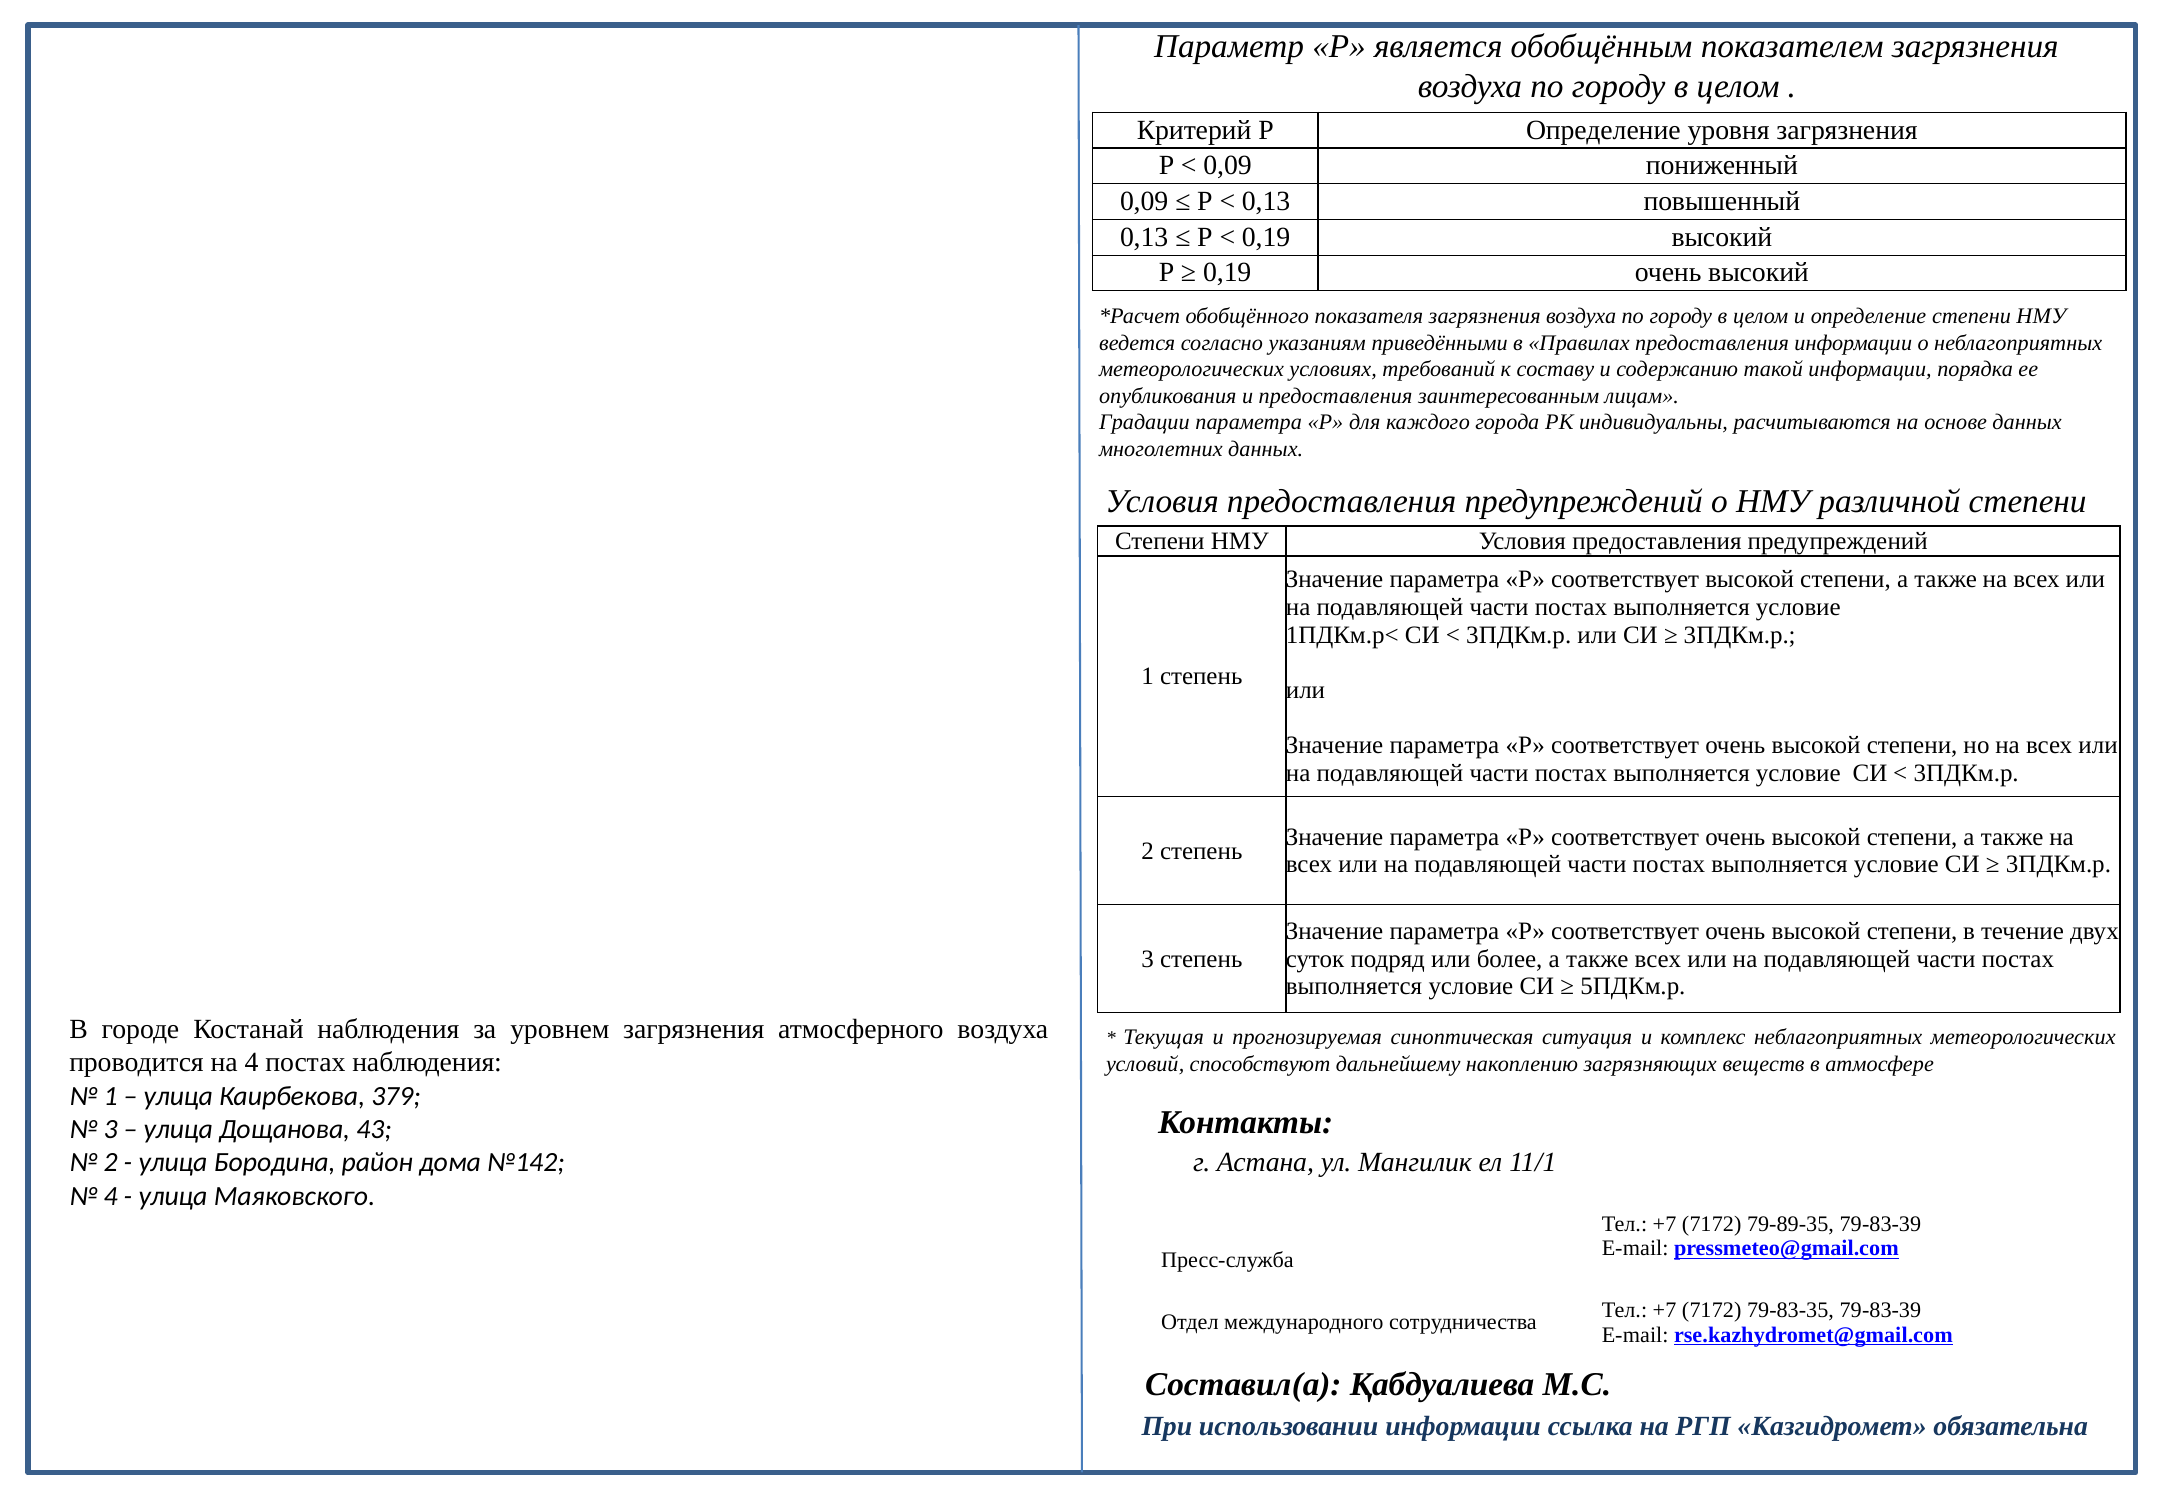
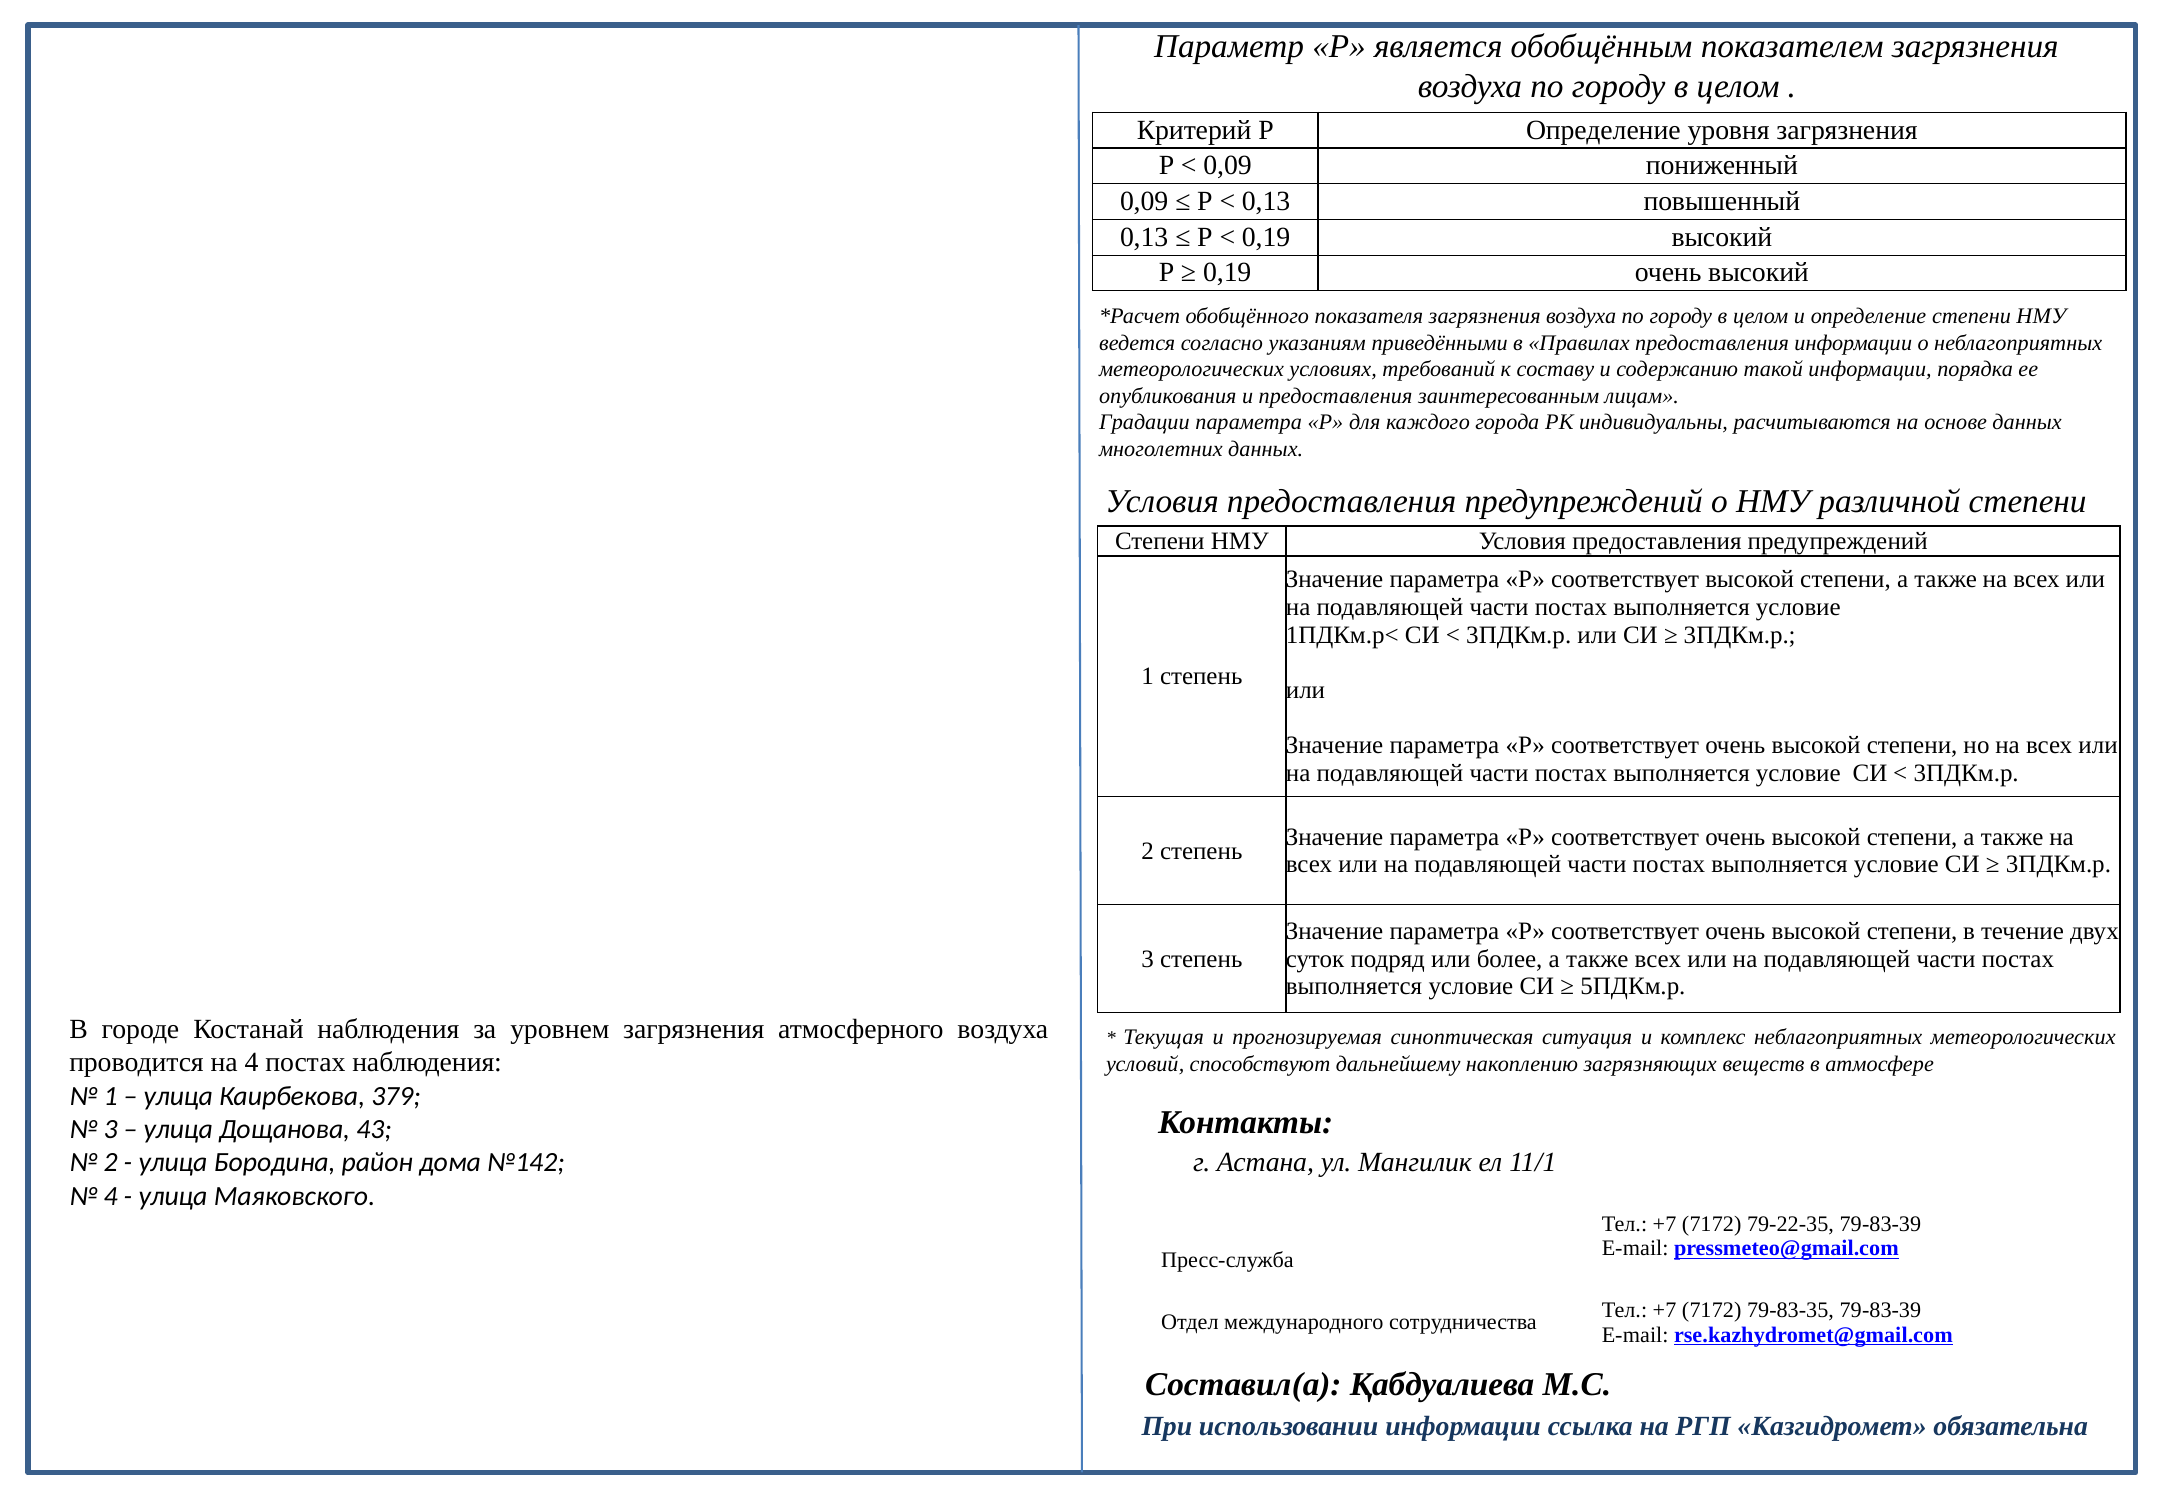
79-89-35: 79-89-35 -> 79-22-35
